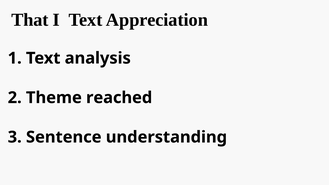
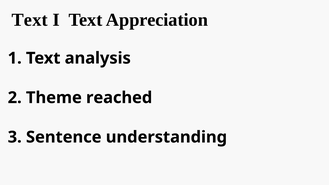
That at (30, 20): That -> Text
